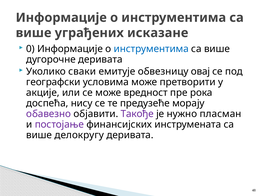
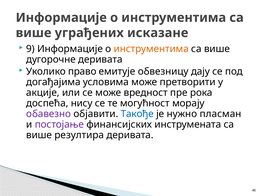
0: 0 -> 9
инструментима at (151, 49) colour: blue -> orange
сваки: сваки -> право
овај: овај -> дају
географски: географски -> догађајима
предузеће: предузеће -> могућност
Такође colour: purple -> blue
делокругу: делокругу -> резултира
